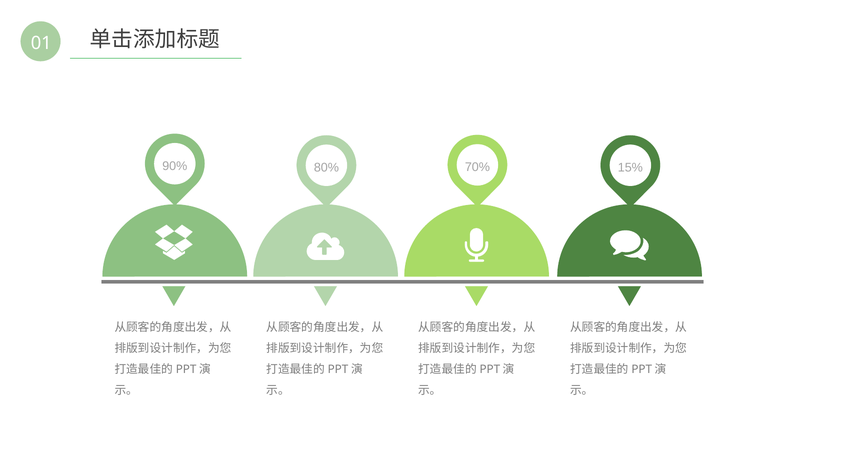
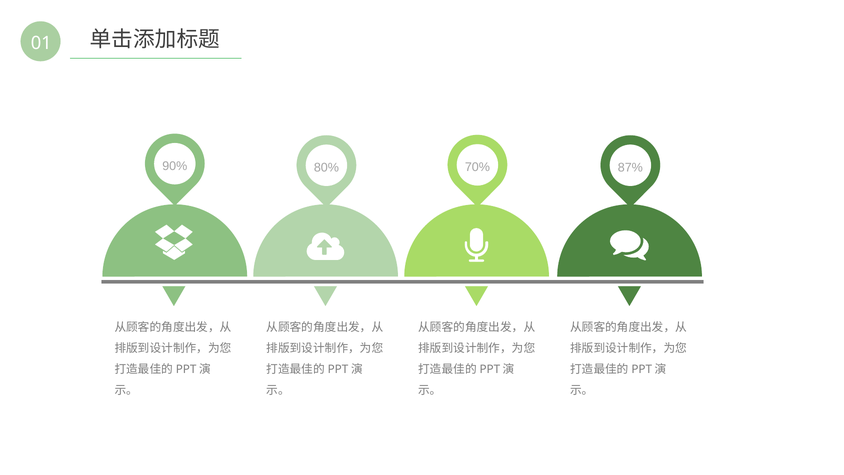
15%: 15% -> 87%
